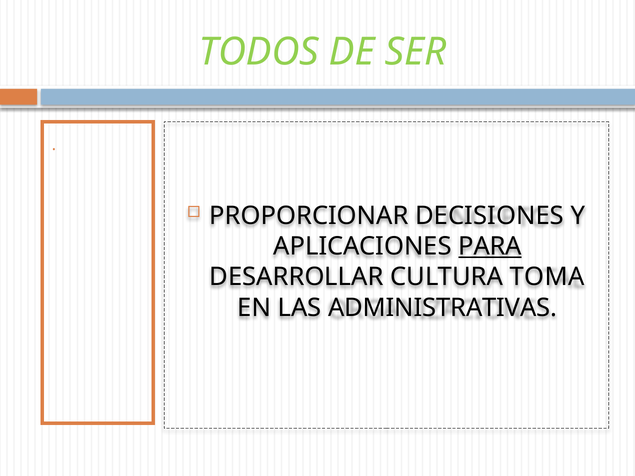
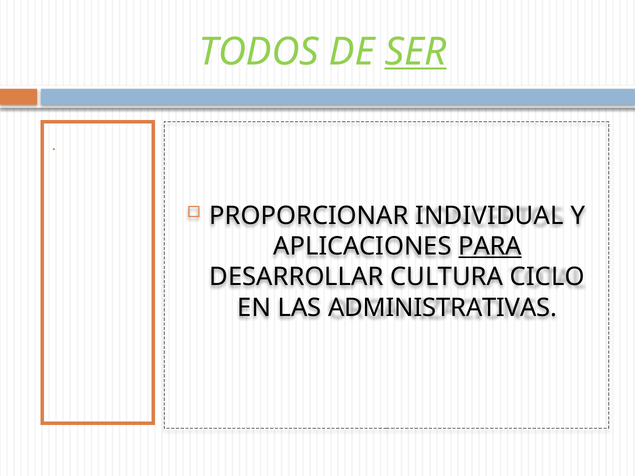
SER underline: none -> present
DECISIONES: DECISIONES -> INDIVIDUAL
TOMA: TOMA -> CICLO
